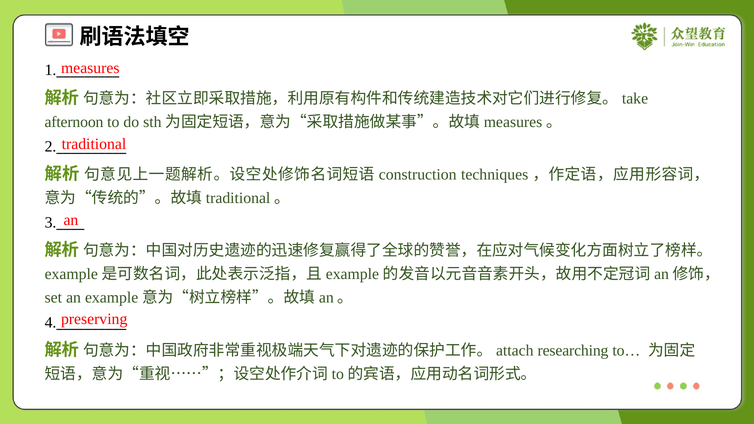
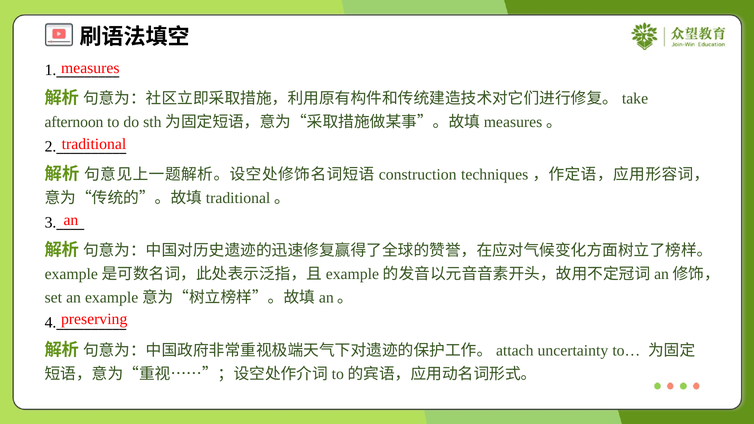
researching: researching -> uncertainty
